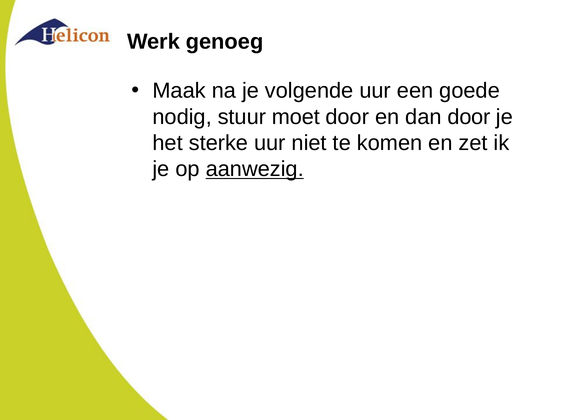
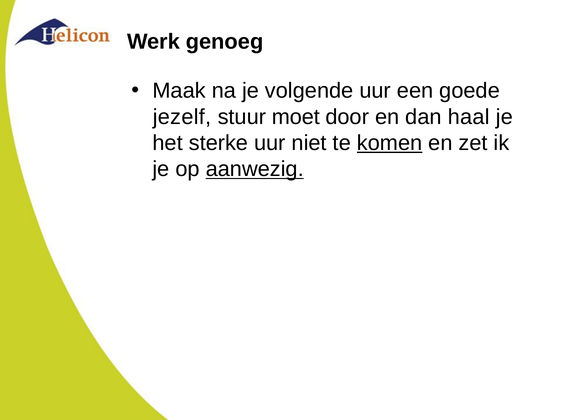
nodig: nodig -> jezelf
dan door: door -> haal
komen underline: none -> present
